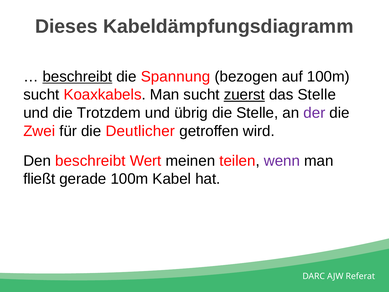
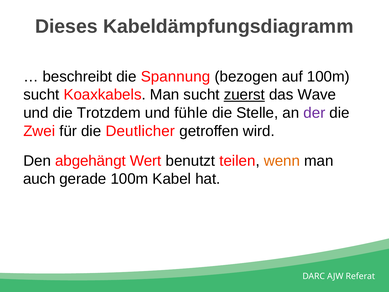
beschreibt at (77, 77) underline: present -> none
das Stelle: Stelle -> Wave
übrig: übrig -> fühle
Den beschreibt: beschreibt -> abgehängt
meinen: meinen -> benutzt
wenn colour: purple -> orange
fließt: fließt -> auch
